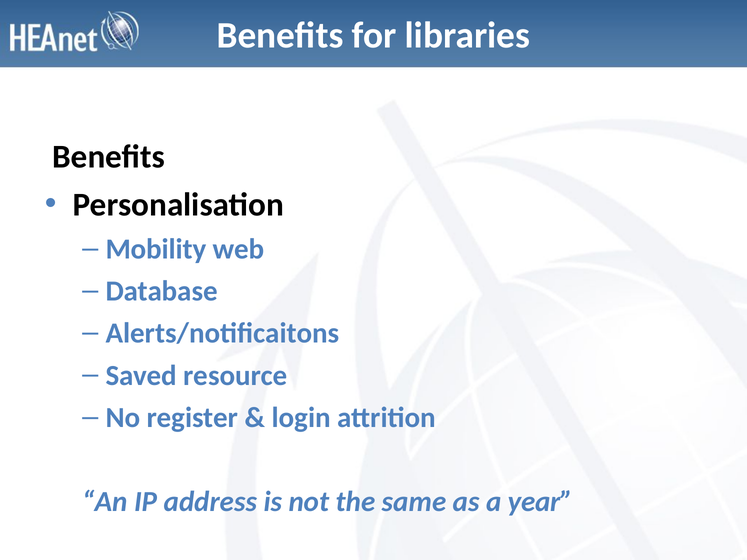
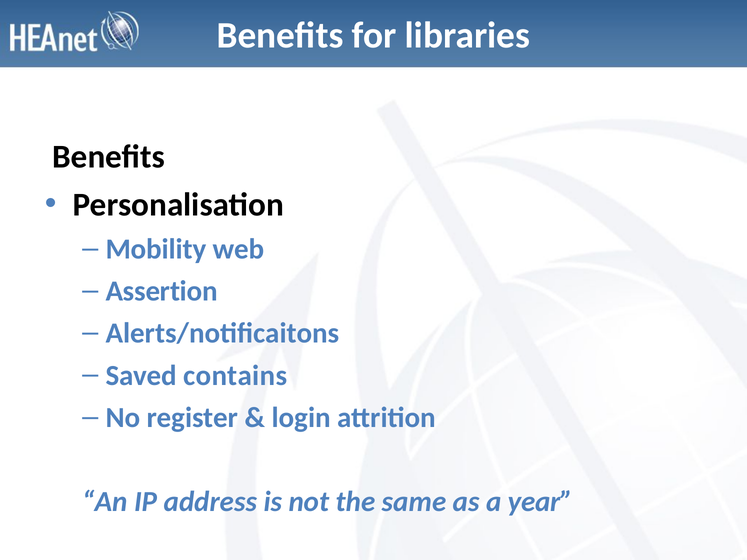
Database: Database -> Assertion
resource: resource -> contains
